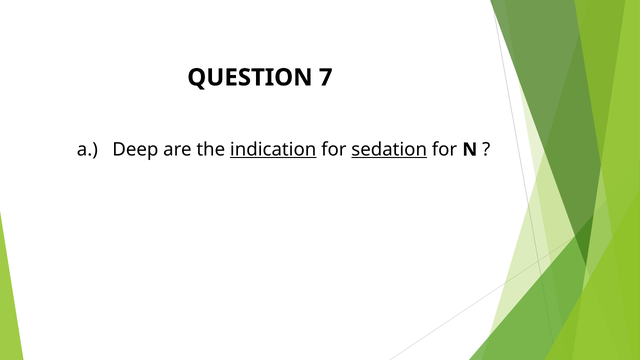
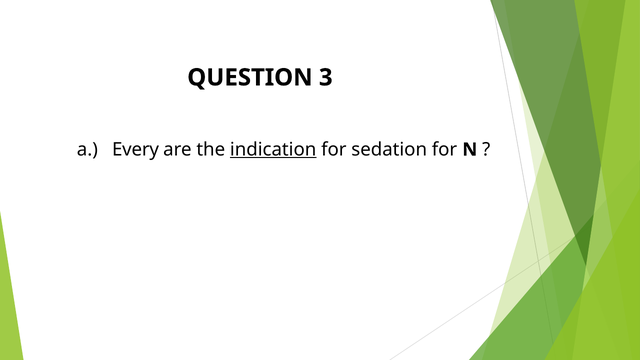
7: 7 -> 3
Deep: Deep -> Every
sedation underline: present -> none
